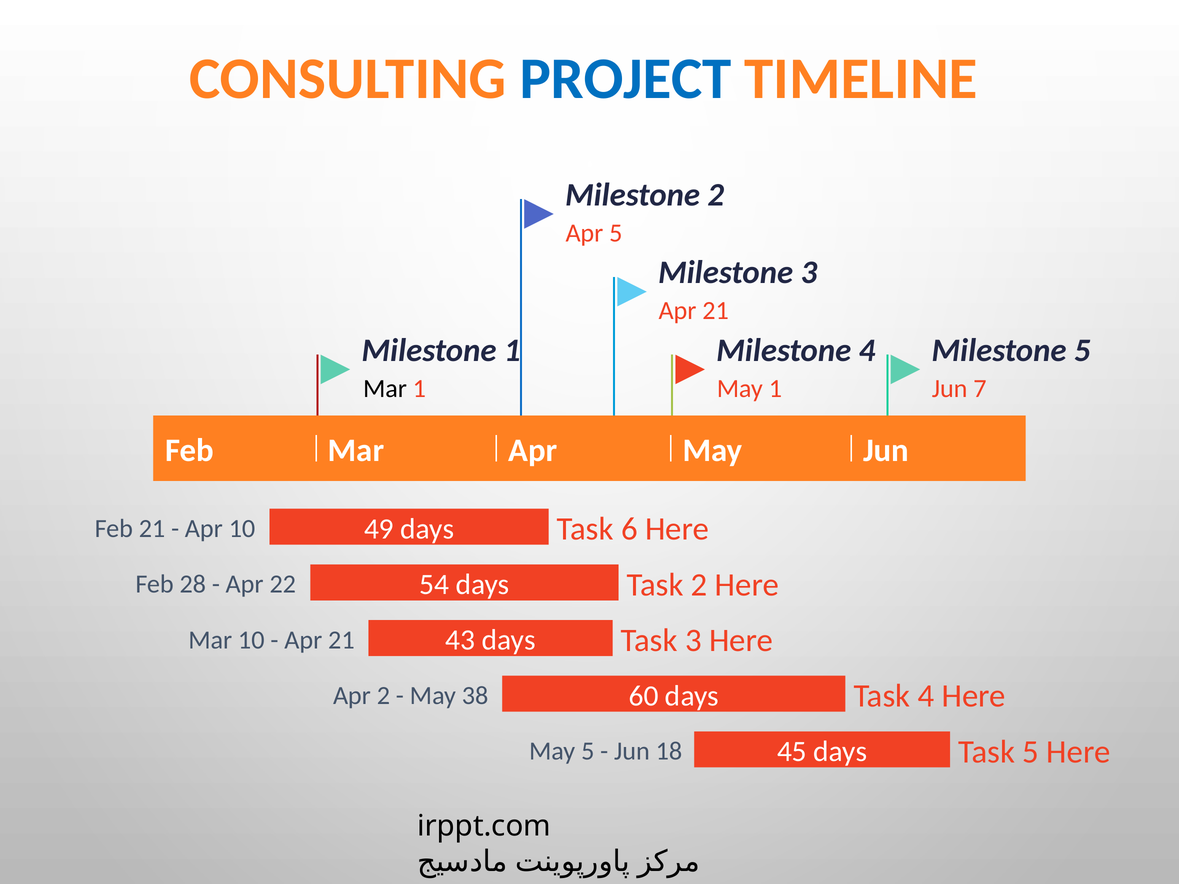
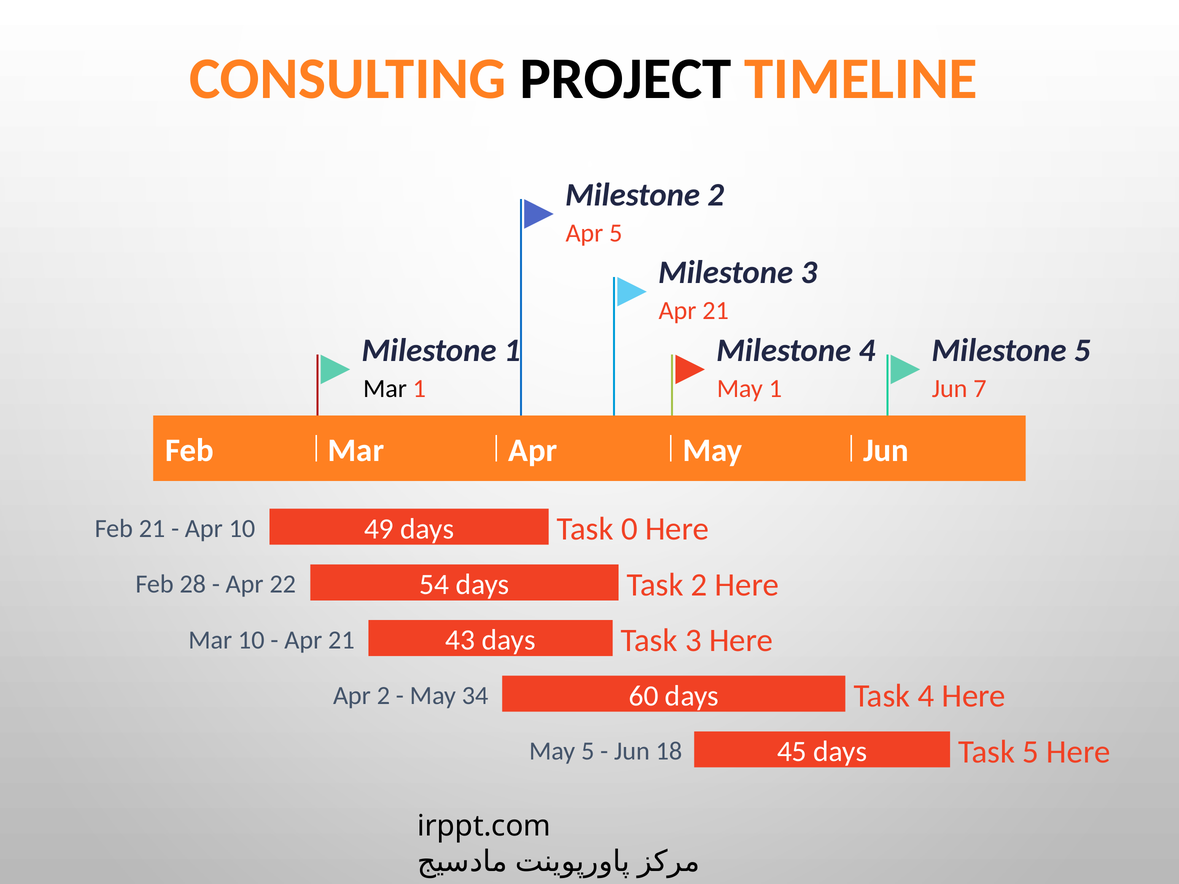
PROJECT colour: blue -> black
6: 6 -> 0
38: 38 -> 34
